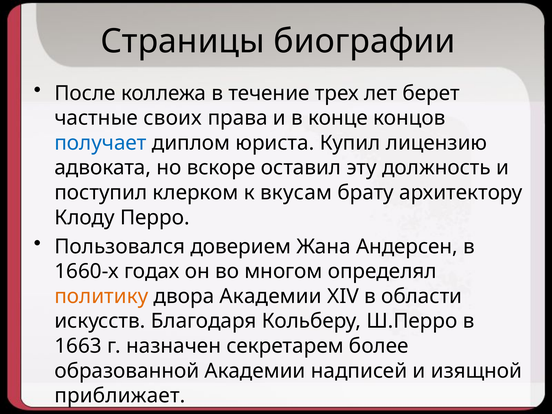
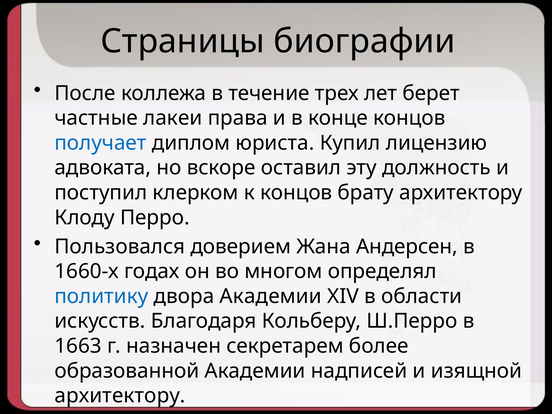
своих: своих -> лакеи
к вкусам: вкусам -> концов
политику colour: orange -> blue
приближает at (120, 396): приближает -> архитектору
